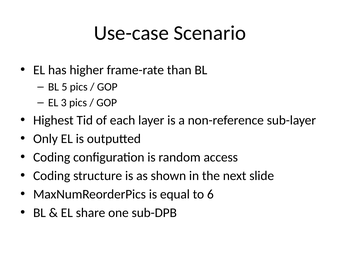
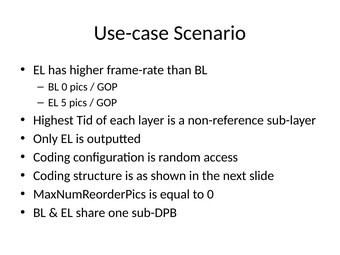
BL 5: 5 -> 0
3: 3 -> 5
to 6: 6 -> 0
